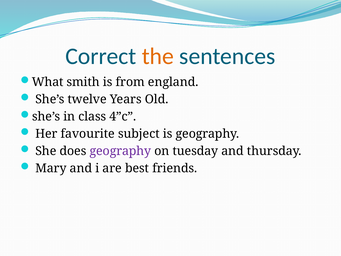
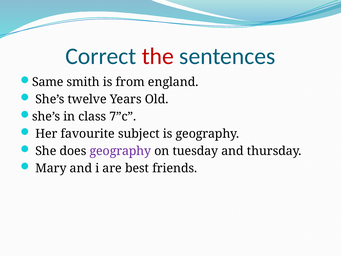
the colour: orange -> red
What: What -> Same
4”c: 4”c -> 7”c
